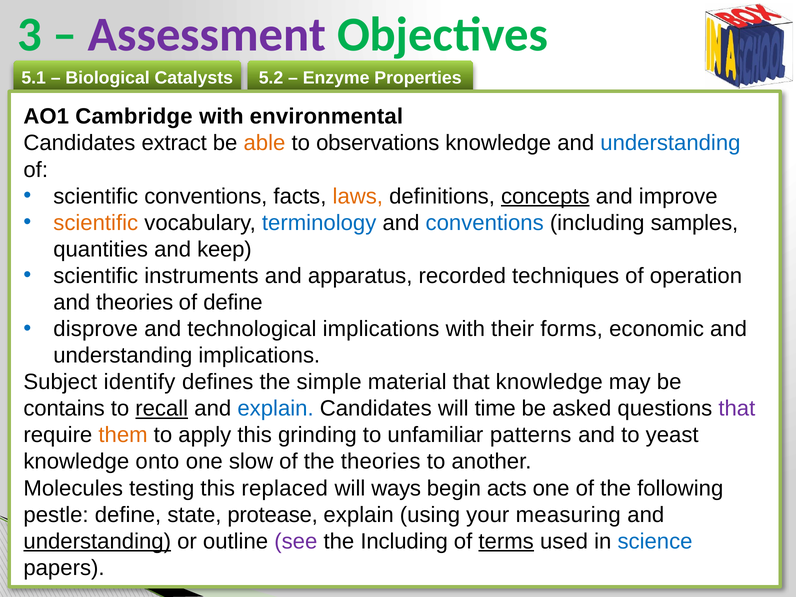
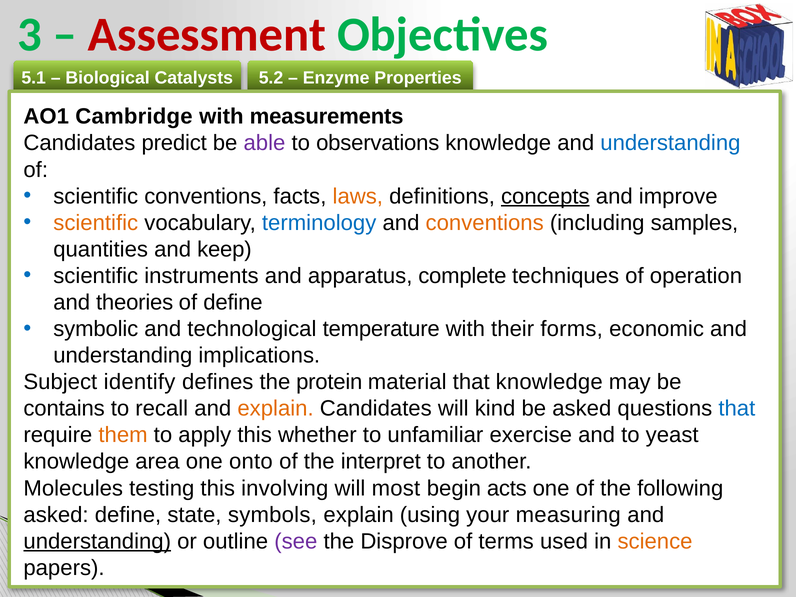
Assessment colour: purple -> red
environmental: environmental -> measurements
extract: extract -> predict
able colour: orange -> purple
conventions at (485, 223) colour: blue -> orange
recorded: recorded -> complete
disprove: disprove -> symbolic
technological implications: implications -> temperature
simple: simple -> protein
recall underline: present -> none
explain at (276, 409) colour: blue -> orange
time: time -> kind
that at (737, 409) colour: purple -> blue
grinding: grinding -> whether
patterns: patterns -> exercise
onto: onto -> area
slow: slow -> onto
the theories: theories -> interpret
replaced: replaced -> involving
ways: ways -> most
pestle at (56, 515): pestle -> asked
protease: protease -> symbols
the Including: Including -> Disprove
terms underline: present -> none
science colour: blue -> orange
